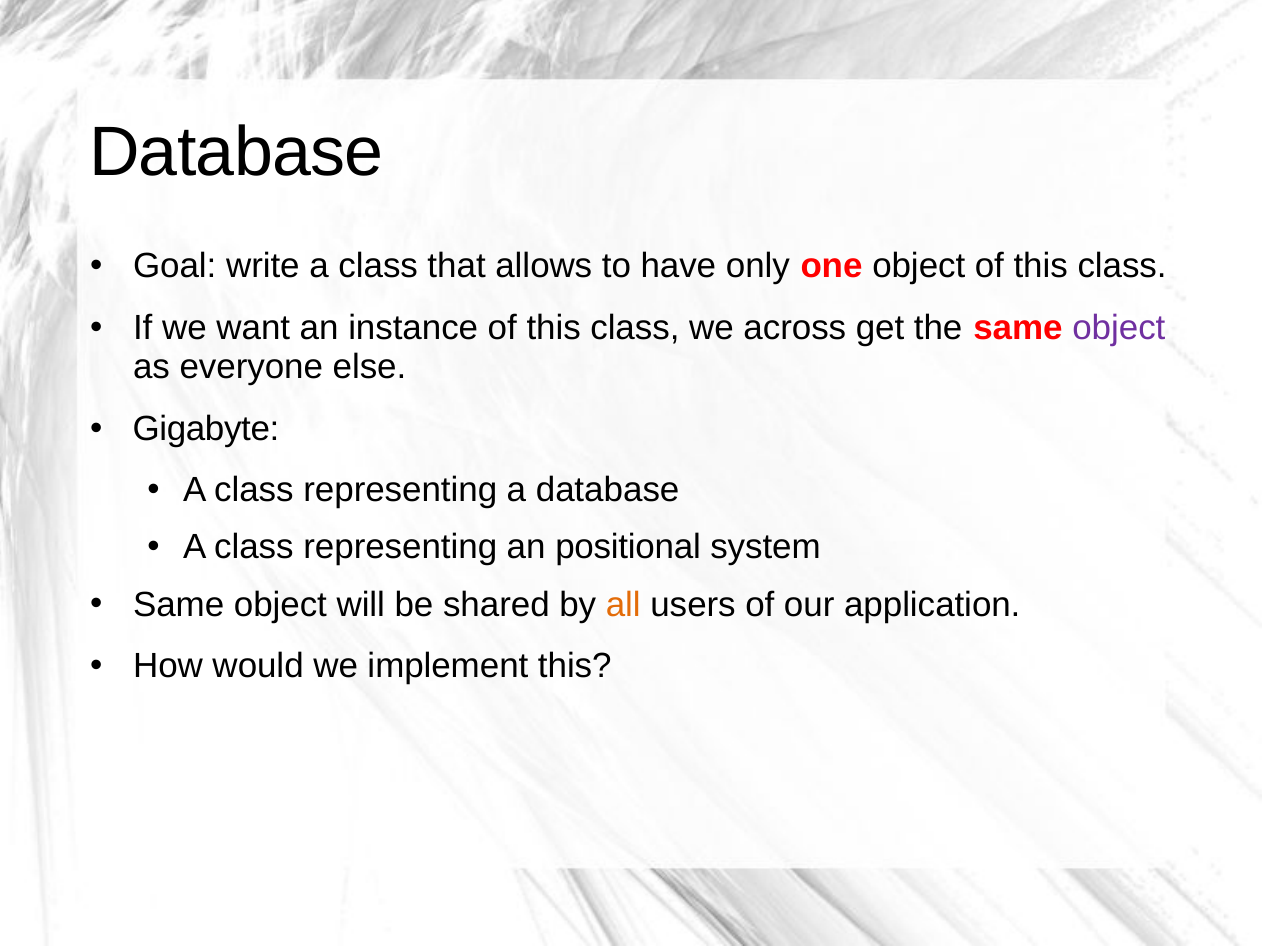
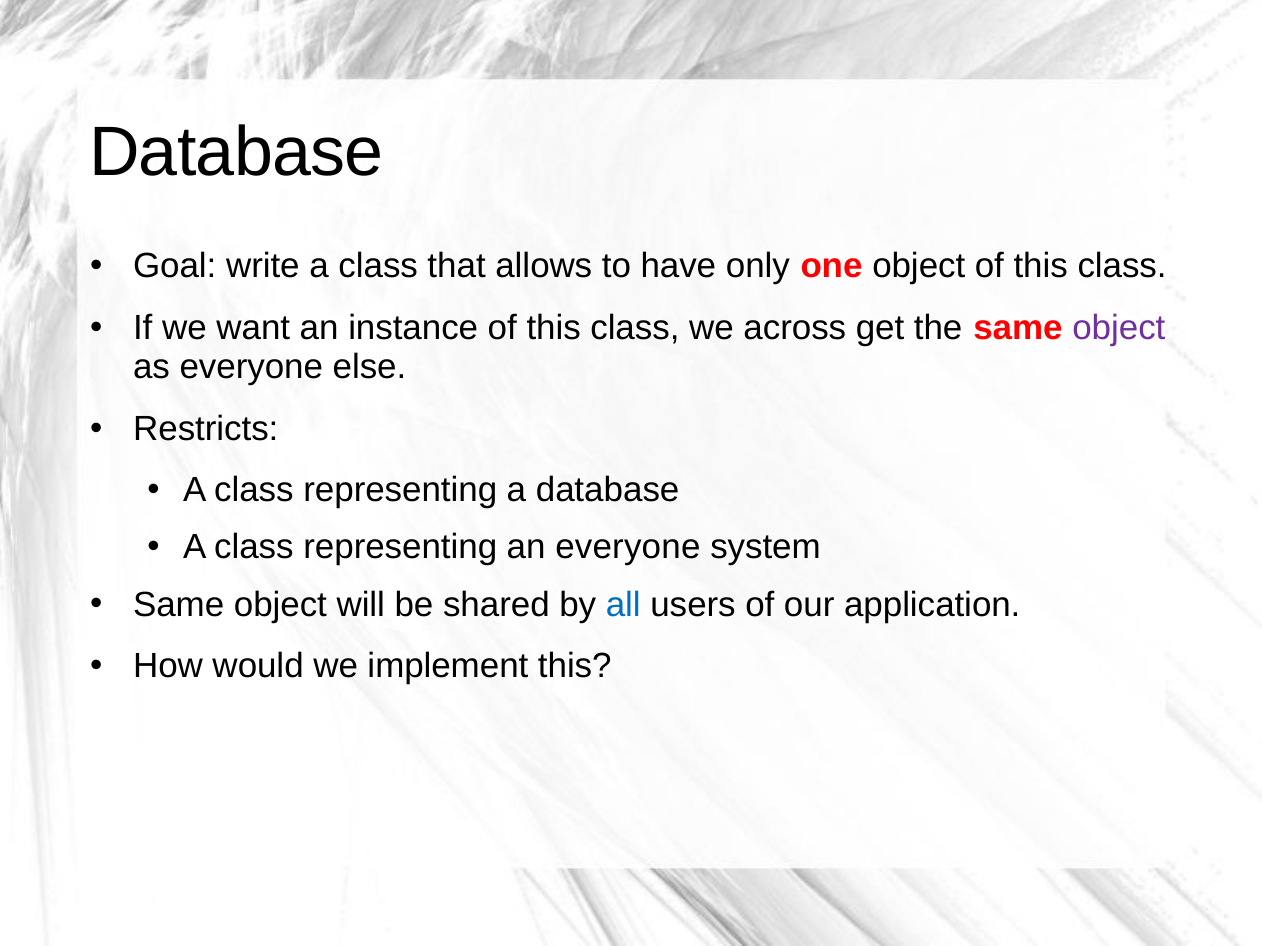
Gigabyte: Gigabyte -> Restricts
an positional: positional -> everyone
all colour: orange -> blue
